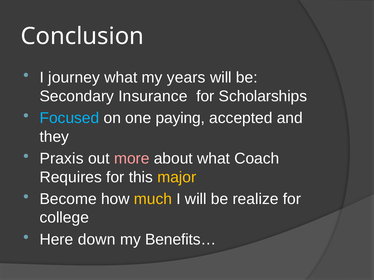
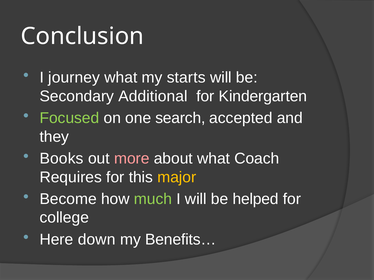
years: years -> starts
Insurance: Insurance -> Additional
Scholarships: Scholarships -> Kindergarten
Focused colour: light blue -> light green
paying: paying -> search
Praxis: Praxis -> Books
much colour: yellow -> light green
realize: realize -> helped
